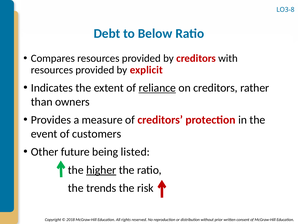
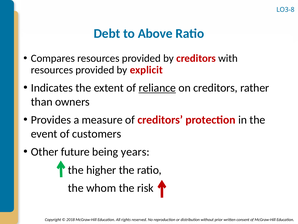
Below: Below -> Above
listed: listed -> years
higher underline: present -> none
trends: trends -> whom
